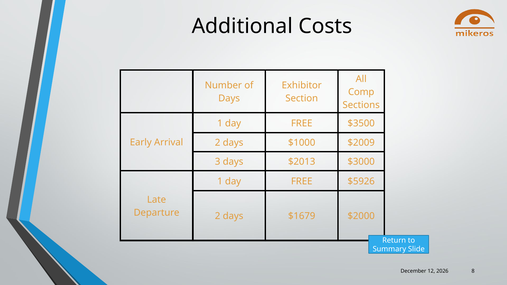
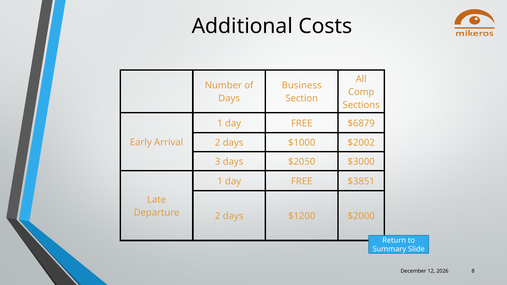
Exhibitor: Exhibitor -> Business
$3500: $3500 -> $6879
$2009: $2009 -> $2002
$2013: $2013 -> $2050
$5926: $5926 -> $3851
$1679: $1679 -> $1200
